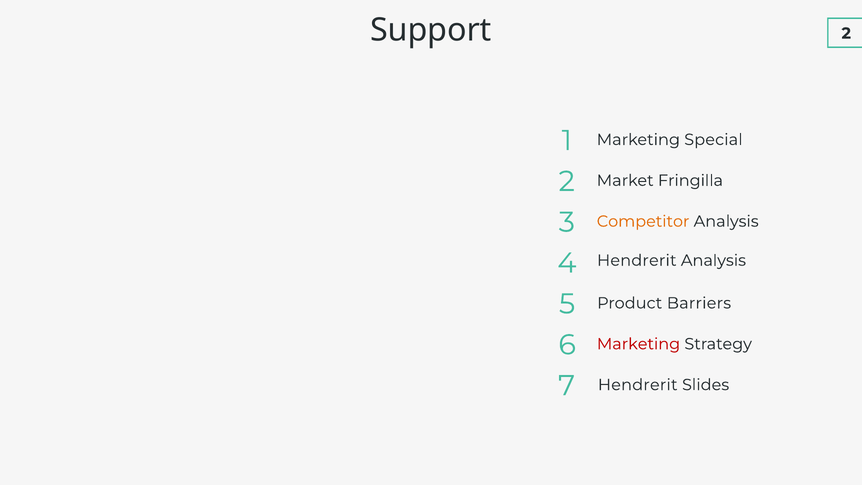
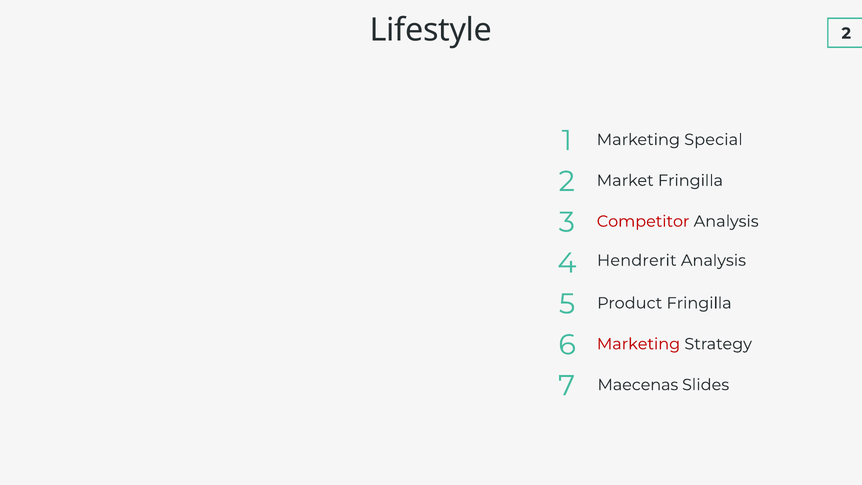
Support: Support -> Lifestyle
Competitor colour: orange -> red
Product Barriers: Barriers -> Fringilla
7 Hendrerit: Hendrerit -> Maecenas
